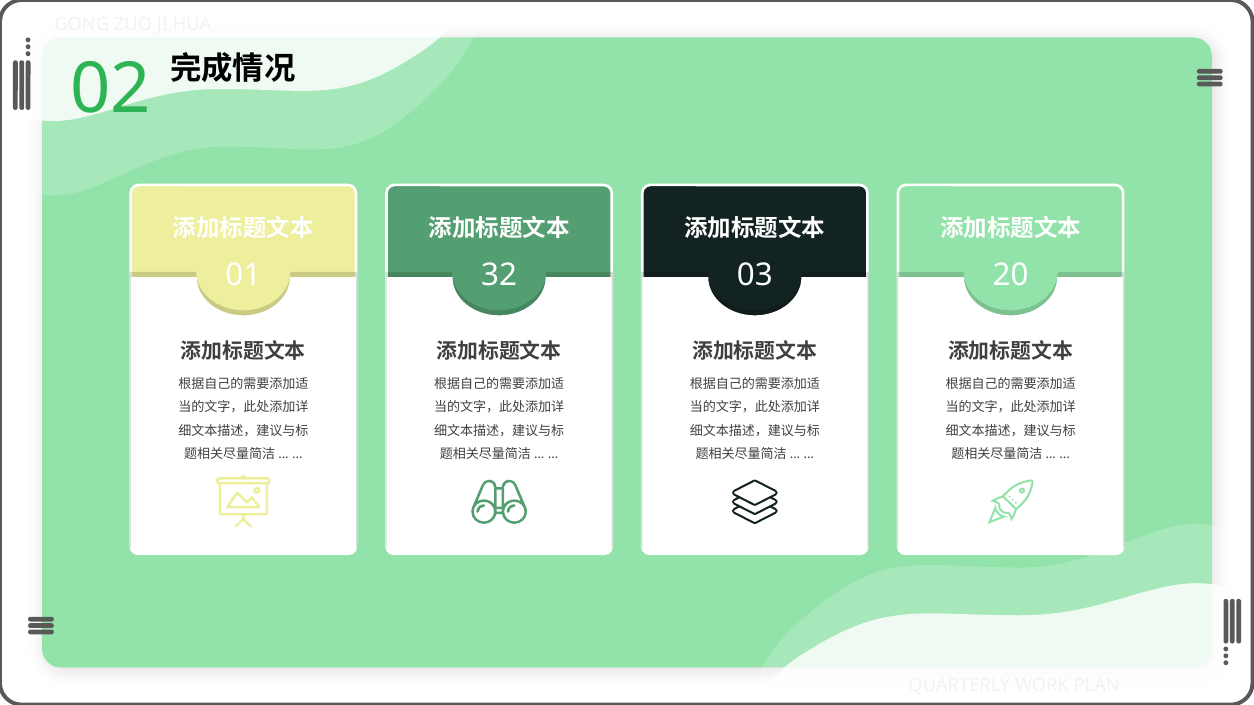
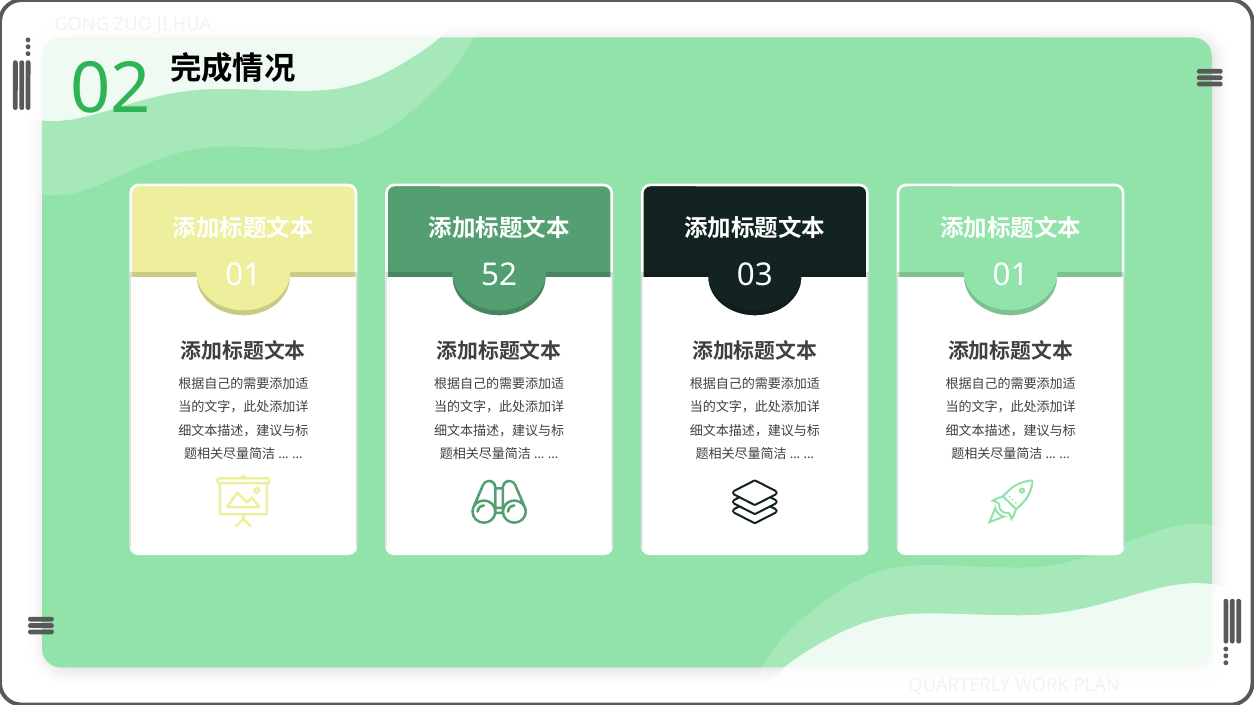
32: 32 -> 52
03 20: 20 -> 01
